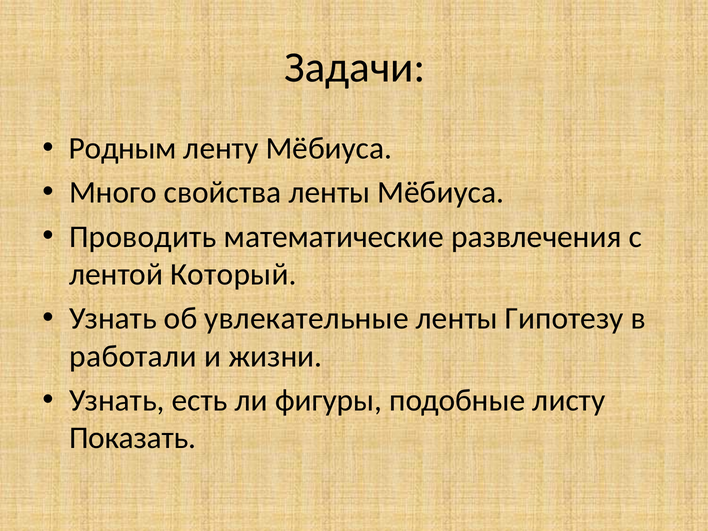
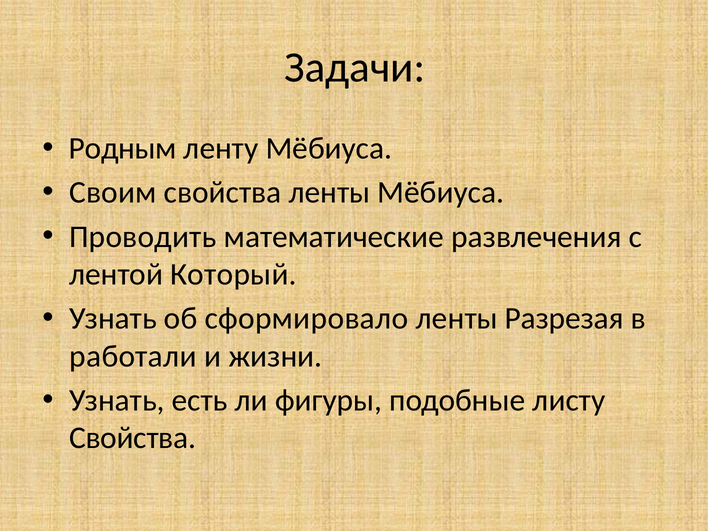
Много: Много -> Своим
увлекательные: увлекательные -> сформировало
Гипотезу: Гипотезу -> Разрезая
Показать at (133, 438): Показать -> Свойства
